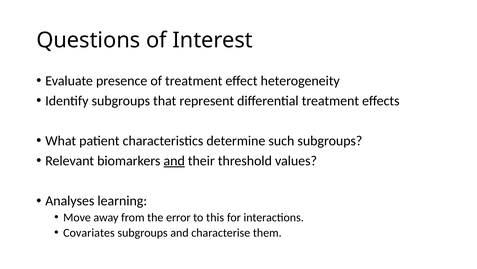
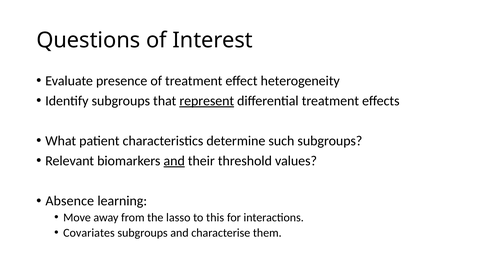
represent underline: none -> present
Analyses: Analyses -> Absence
error: error -> lasso
